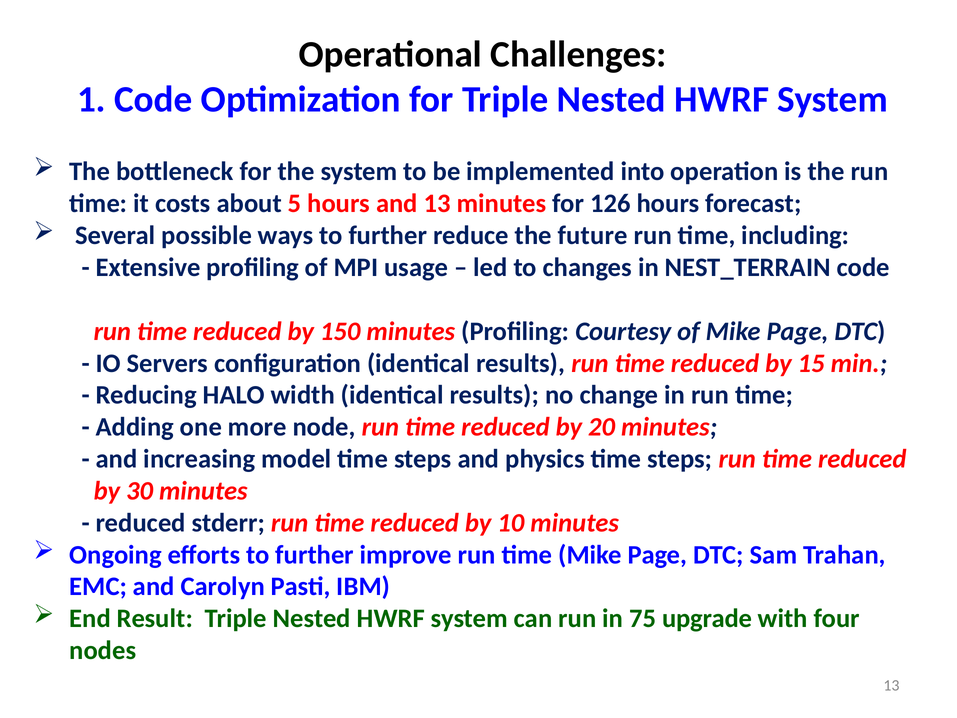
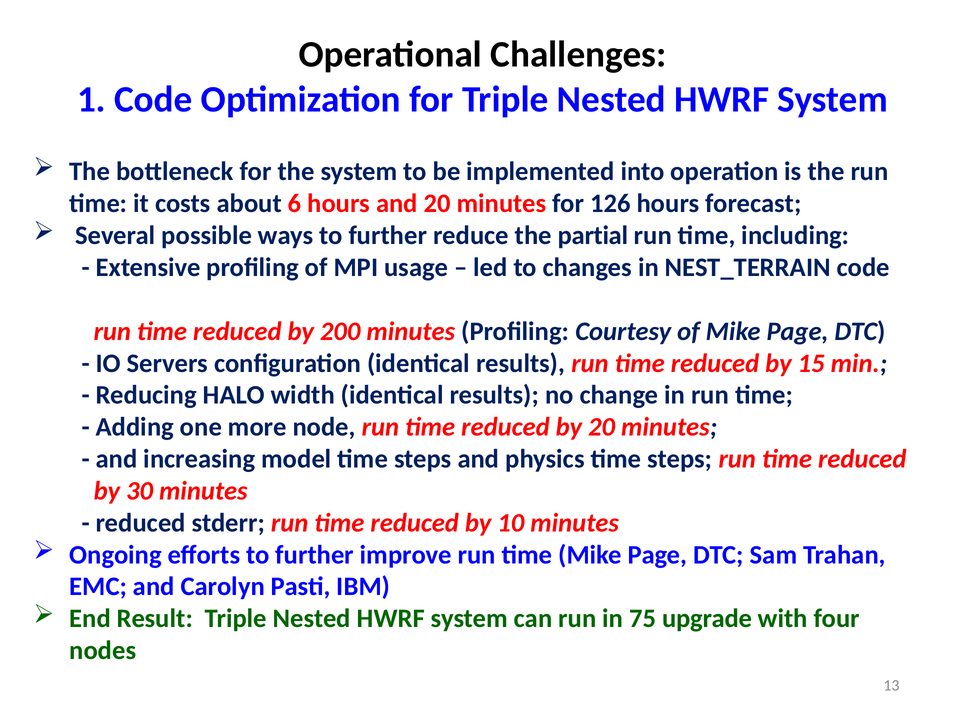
5: 5 -> 6
and 13: 13 -> 20
future: future -> partial
150: 150 -> 200
